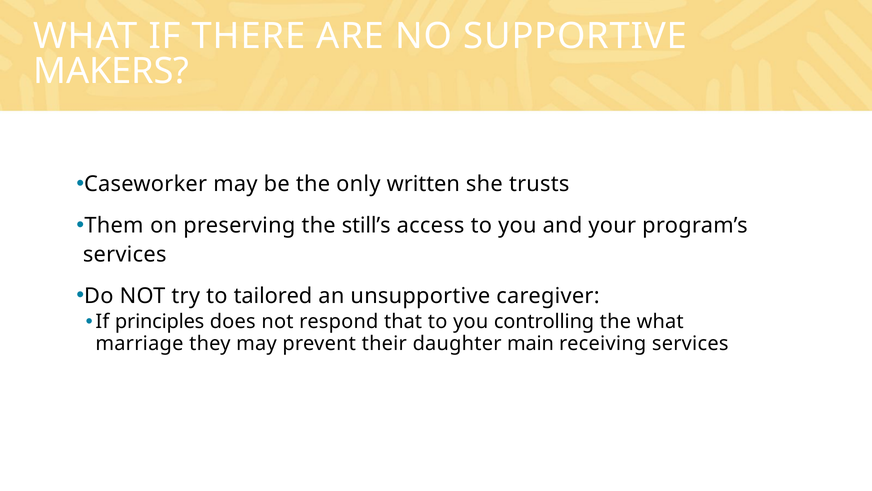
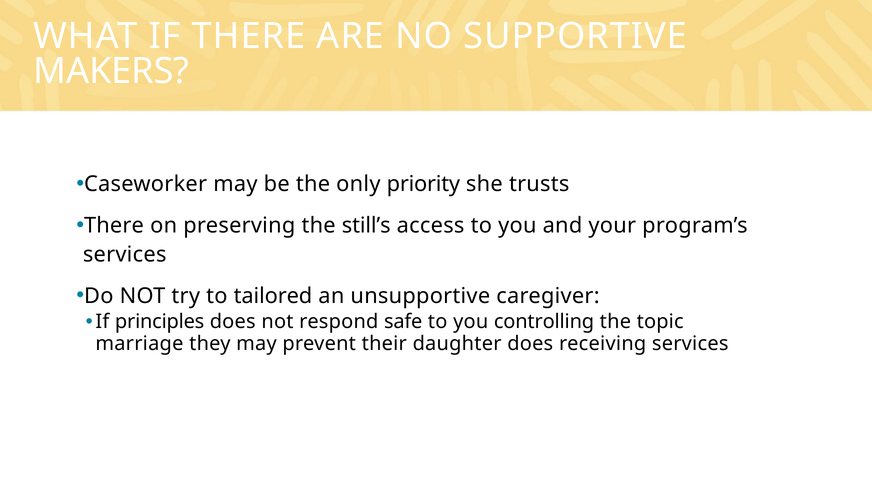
written: written -> priority
Them at (114, 225): Them -> There
that: that -> safe
the what: what -> topic
daughter main: main -> does
